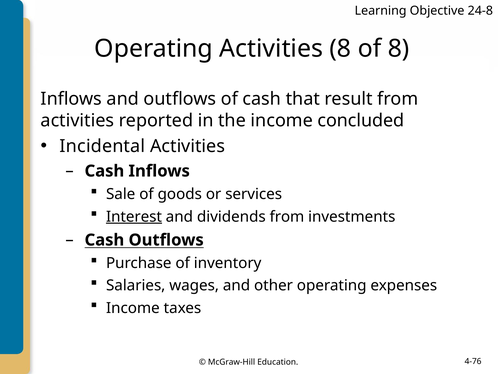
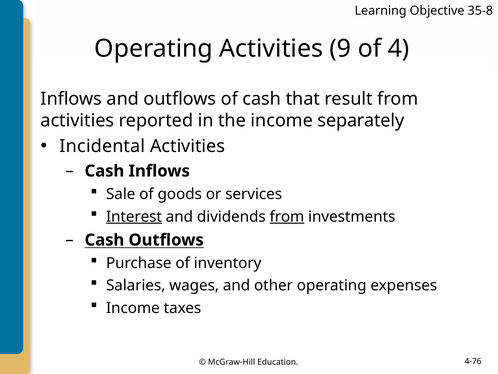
24-8: 24-8 -> 35-8
Activities 8: 8 -> 9
of 8: 8 -> 4
concluded: concluded -> separately
from at (287, 216) underline: none -> present
